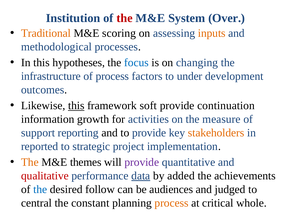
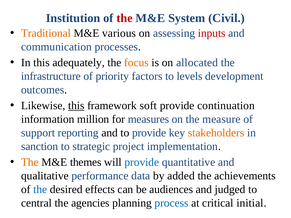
Over: Over -> Civil
scoring: scoring -> various
inputs colour: orange -> red
methodological: methodological -> communication
hypotheses: hypotheses -> adequately
focus colour: blue -> orange
changing: changing -> allocated
of process: process -> priority
under: under -> levels
growth: growth -> million
activities: activities -> measures
reported: reported -> sanction
provide at (142, 162) colour: purple -> blue
qualitative colour: red -> black
data underline: present -> none
follow: follow -> effects
constant: constant -> agencies
process at (171, 203) colour: orange -> blue
whole: whole -> initial
